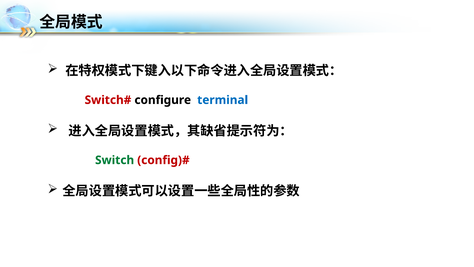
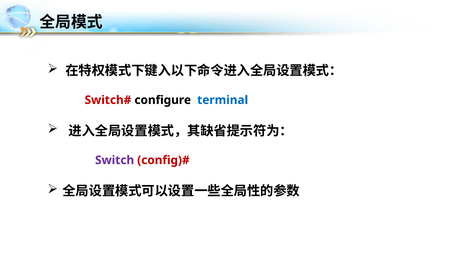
Switch colour: green -> purple
